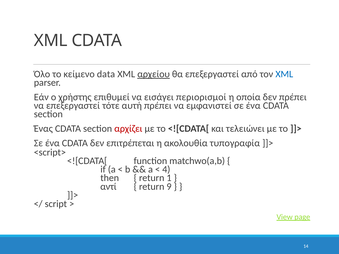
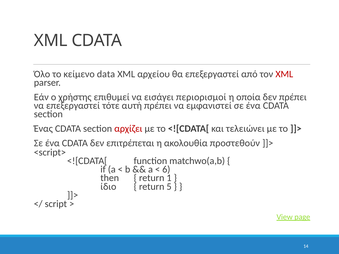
αρχείου underline: present -> none
XML at (284, 74) colour: blue -> red
τυπογραφία: τυπογραφία -> προστεθούν
4: 4 -> 6
αντί: αντί -> ίδιο
9: 9 -> 5
